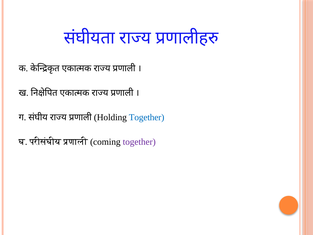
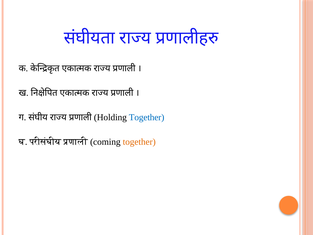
together at (139, 142) colour: purple -> orange
